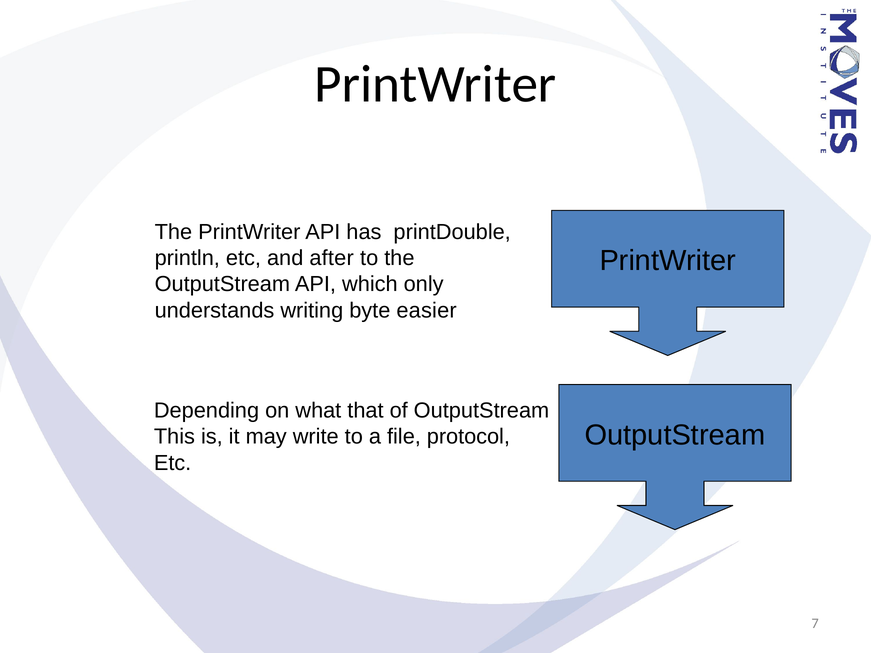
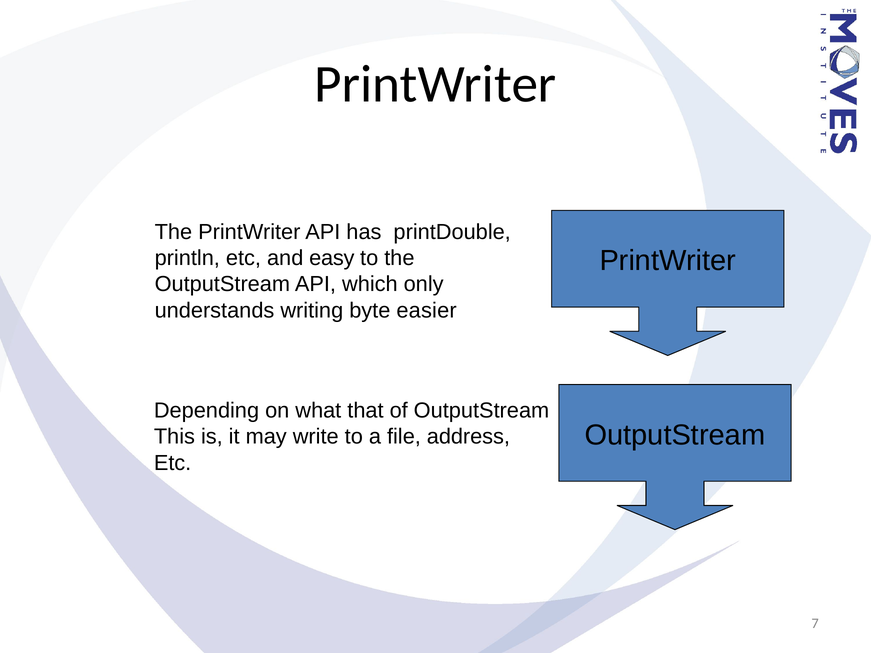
after: after -> easy
protocol: protocol -> address
